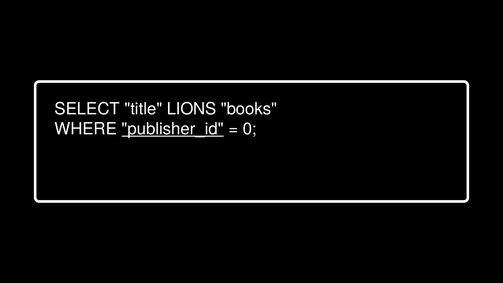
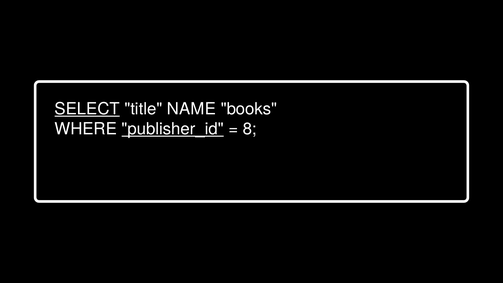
SELECT underline: none -> present
LIONS: LIONS -> NAME
0: 0 -> 8
